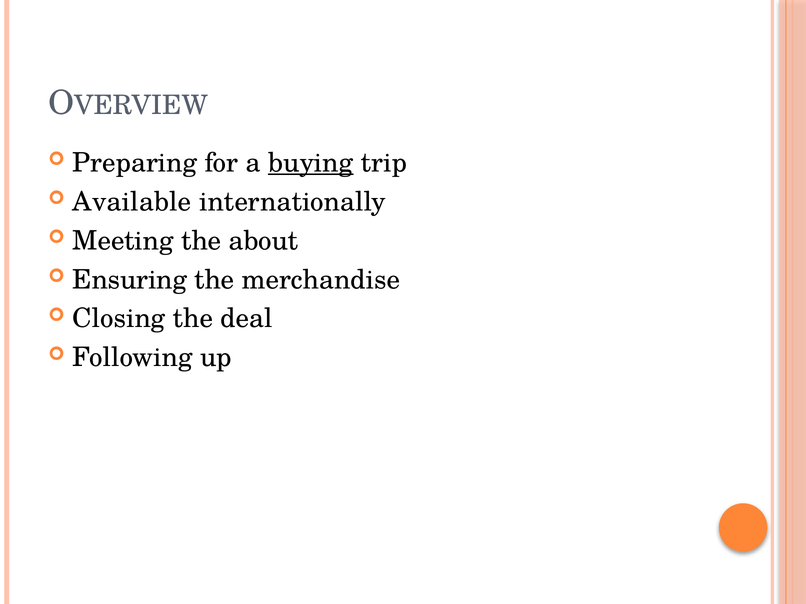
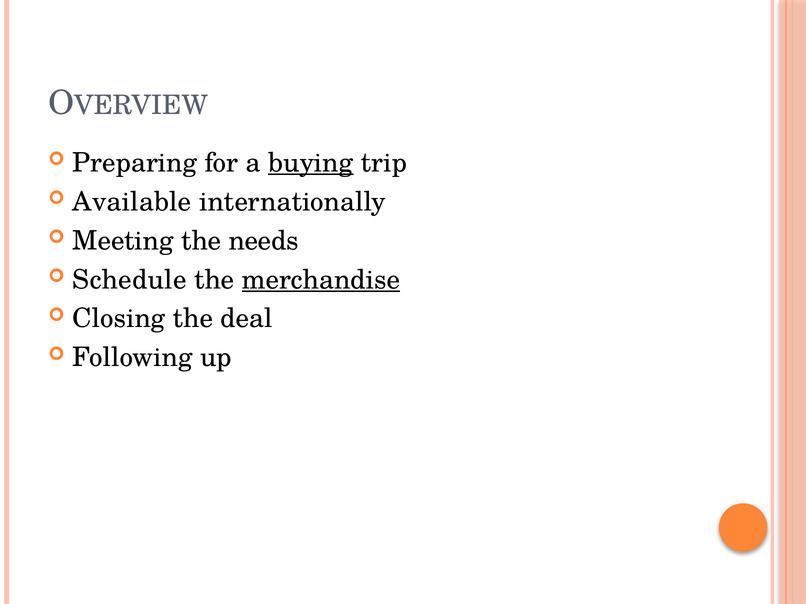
about: about -> needs
Ensuring: Ensuring -> Schedule
merchandise underline: none -> present
